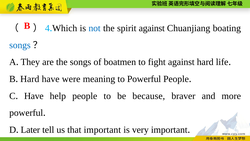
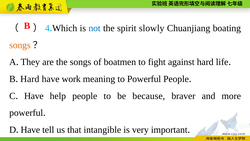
spirit against: against -> slowly
songs at (20, 45) colour: blue -> orange
were: were -> work
Later at (30, 129): Later -> Have
that important: important -> intangible
